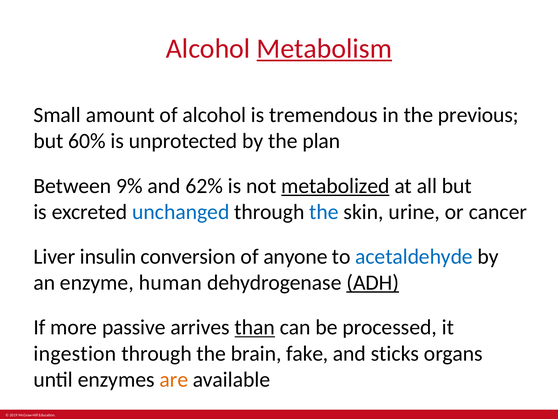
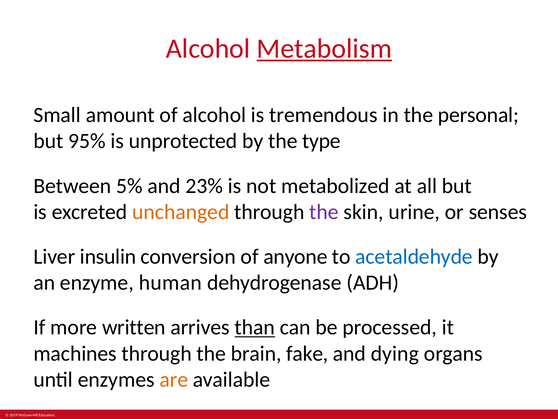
previous: previous -> personal
60%: 60% -> 95%
plan: plan -> type
9%: 9% -> 5%
62%: 62% -> 23%
metabolized underline: present -> none
unchanged colour: blue -> orange
the at (324, 212) colour: blue -> purple
cancer: cancer -> senses
ADH underline: present -> none
passive: passive -> written
ingestion: ingestion -> machines
sticks: sticks -> dying
